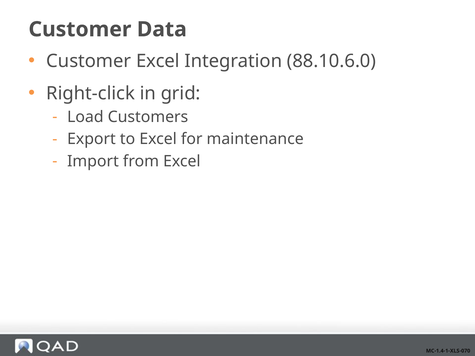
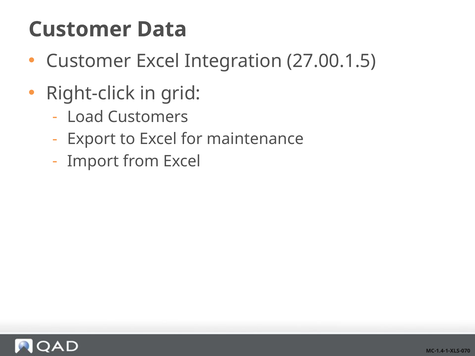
88.10.6.0: 88.10.6.0 -> 27.00.1.5
